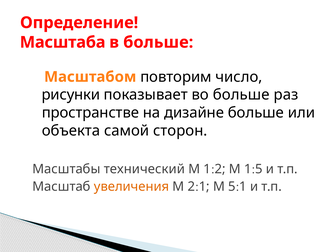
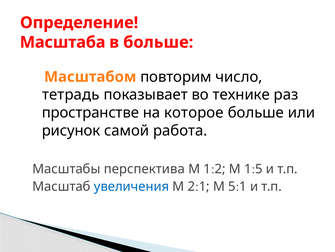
рисунки: рисунки -> тетрадь
во больше: больше -> технике
дизайне: дизайне -> которое
объекта: объекта -> рисунок
сторон: сторон -> работа
технический: технический -> перспектива
увеличения colour: orange -> blue
